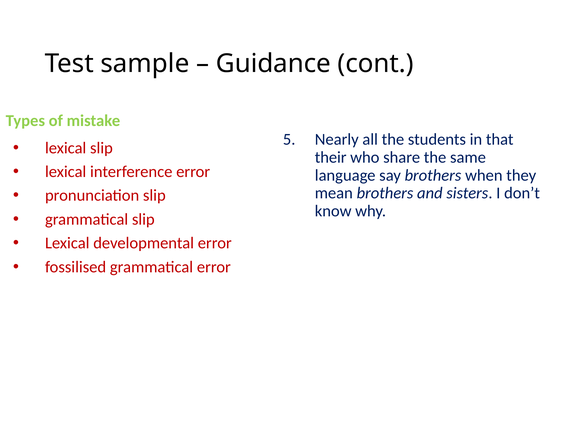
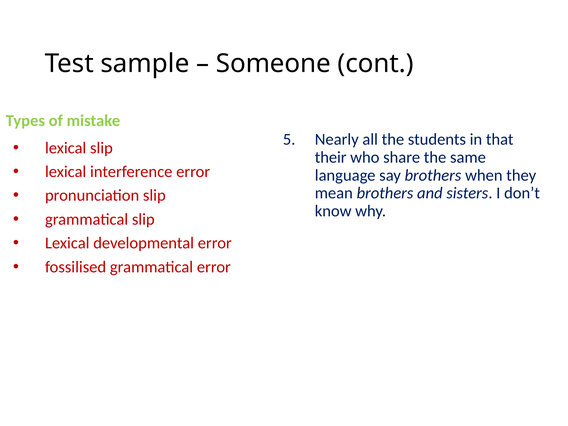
Guidance: Guidance -> Someone
